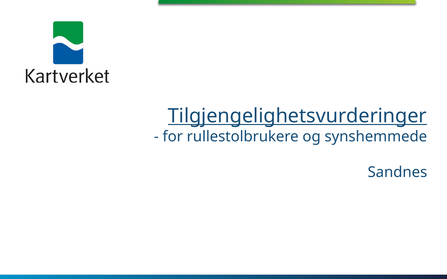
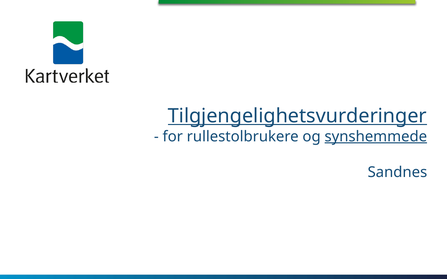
synshemmede underline: none -> present
